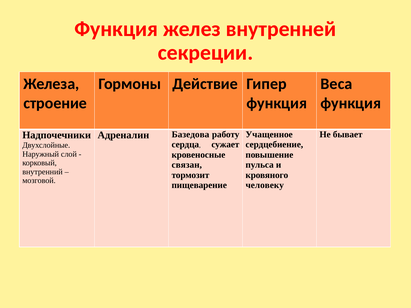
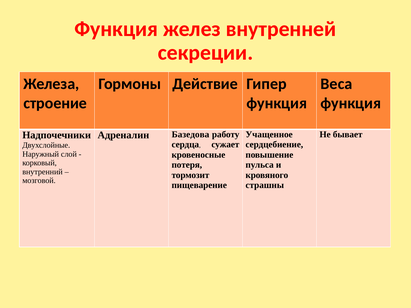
связан: связан -> потеря
человеку: человеку -> страшны
